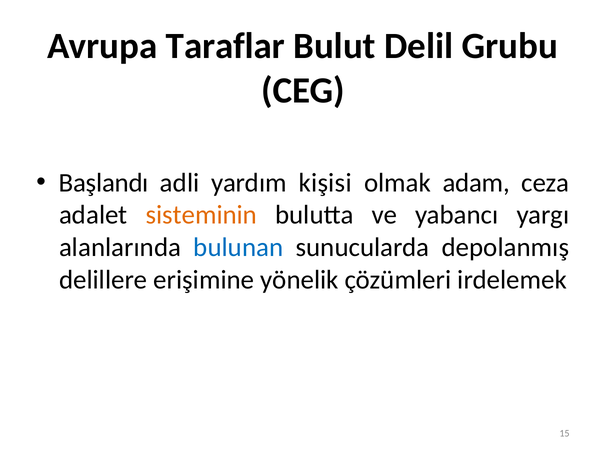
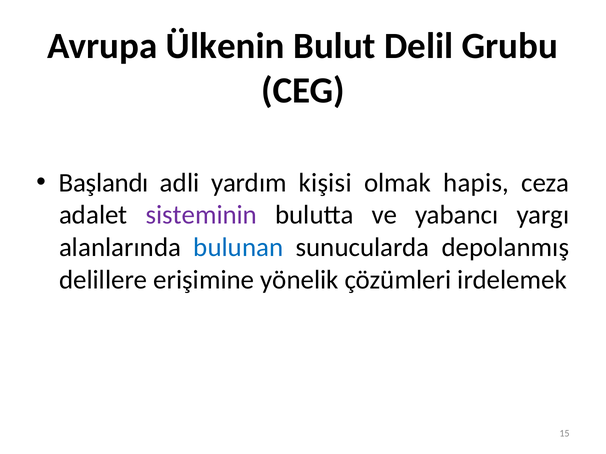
Taraflar: Taraflar -> Ülkenin
adam: adam -> hapis
sisteminin colour: orange -> purple
